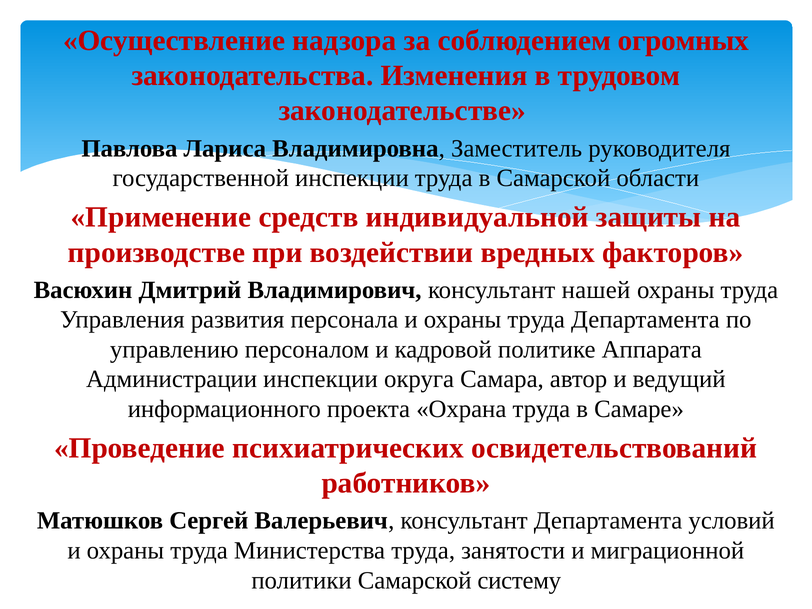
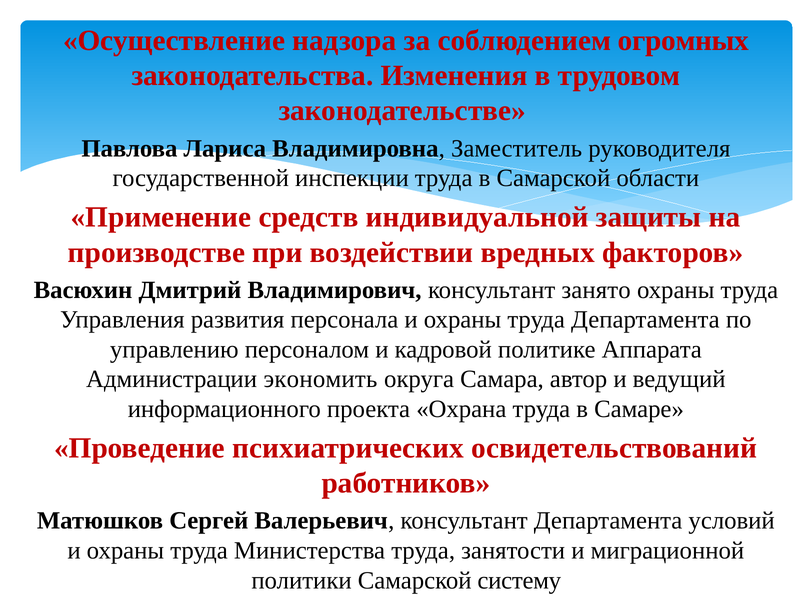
нашей: нашей -> занято
Администрации инспекции: инспекции -> экономить
